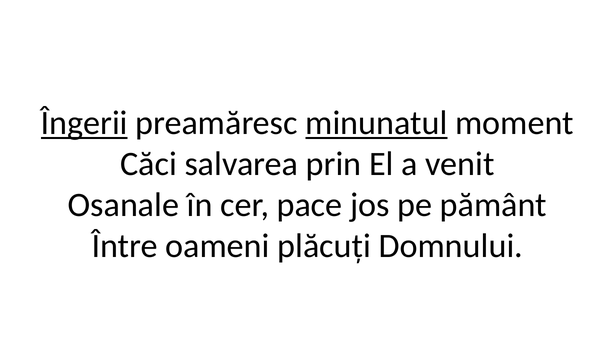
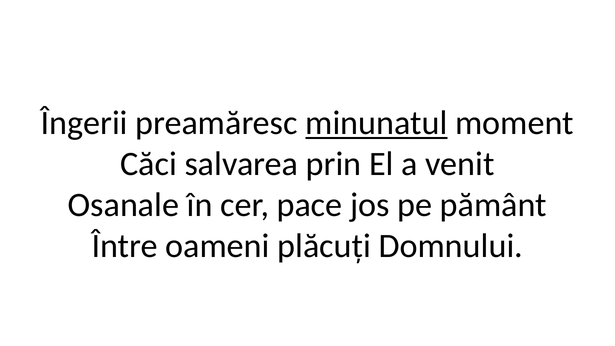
Îngerii underline: present -> none
